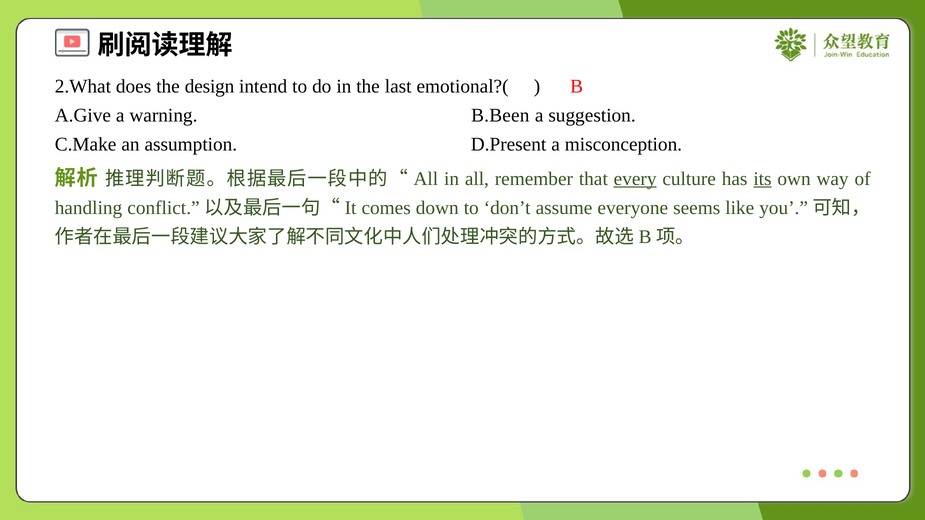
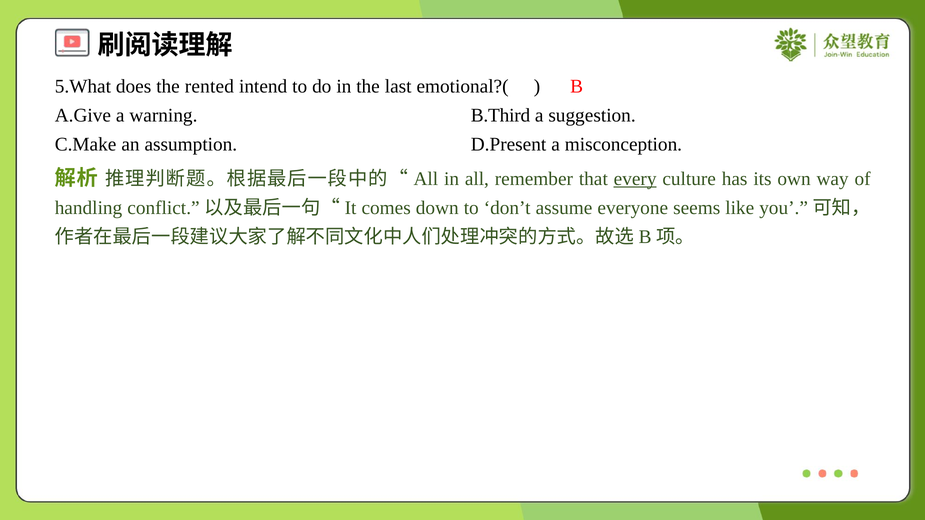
2.What: 2.What -> 5.What
design: design -> rented
B.Been: B.Been -> B.Third
its underline: present -> none
